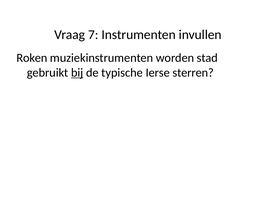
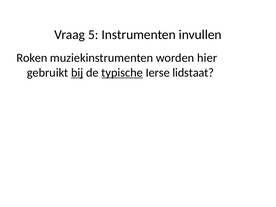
7: 7 -> 5
stad: stad -> hier
typische underline: none -> present
sterren: sterren -> lidstaat
